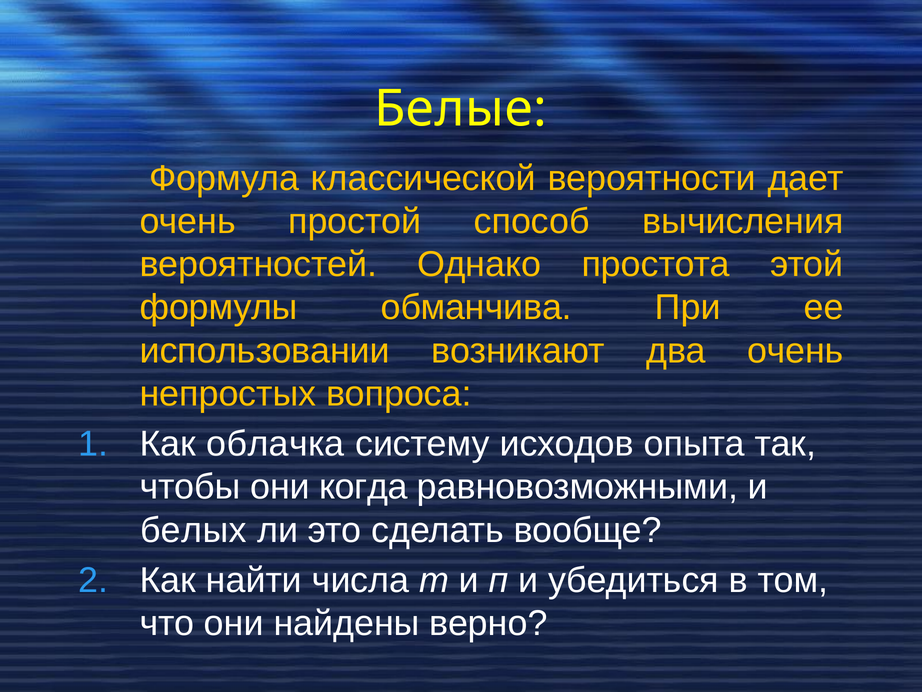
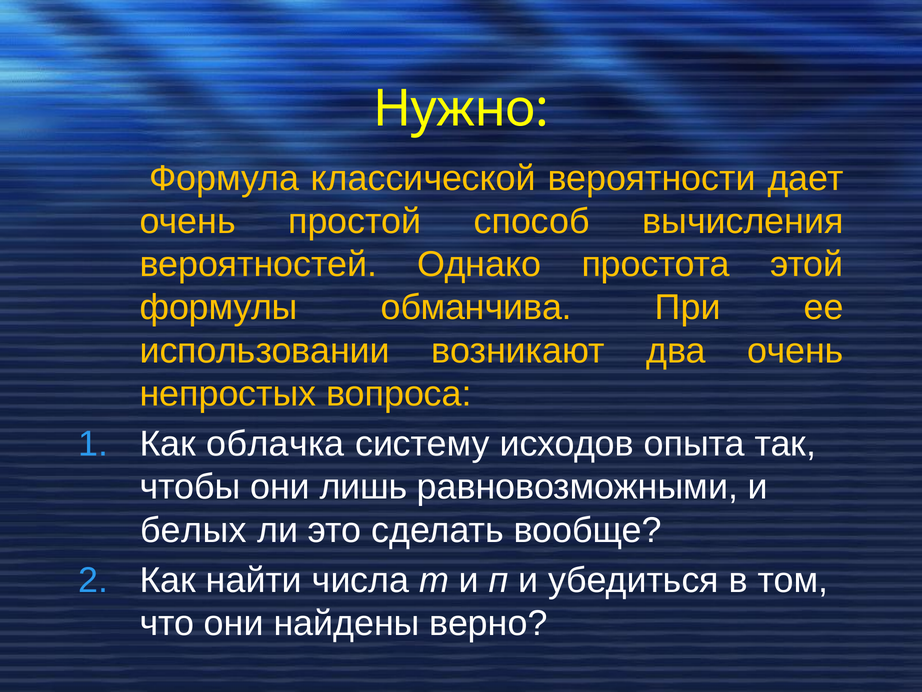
Белые: Белые -> Нужно
когда: когда -> лишь
